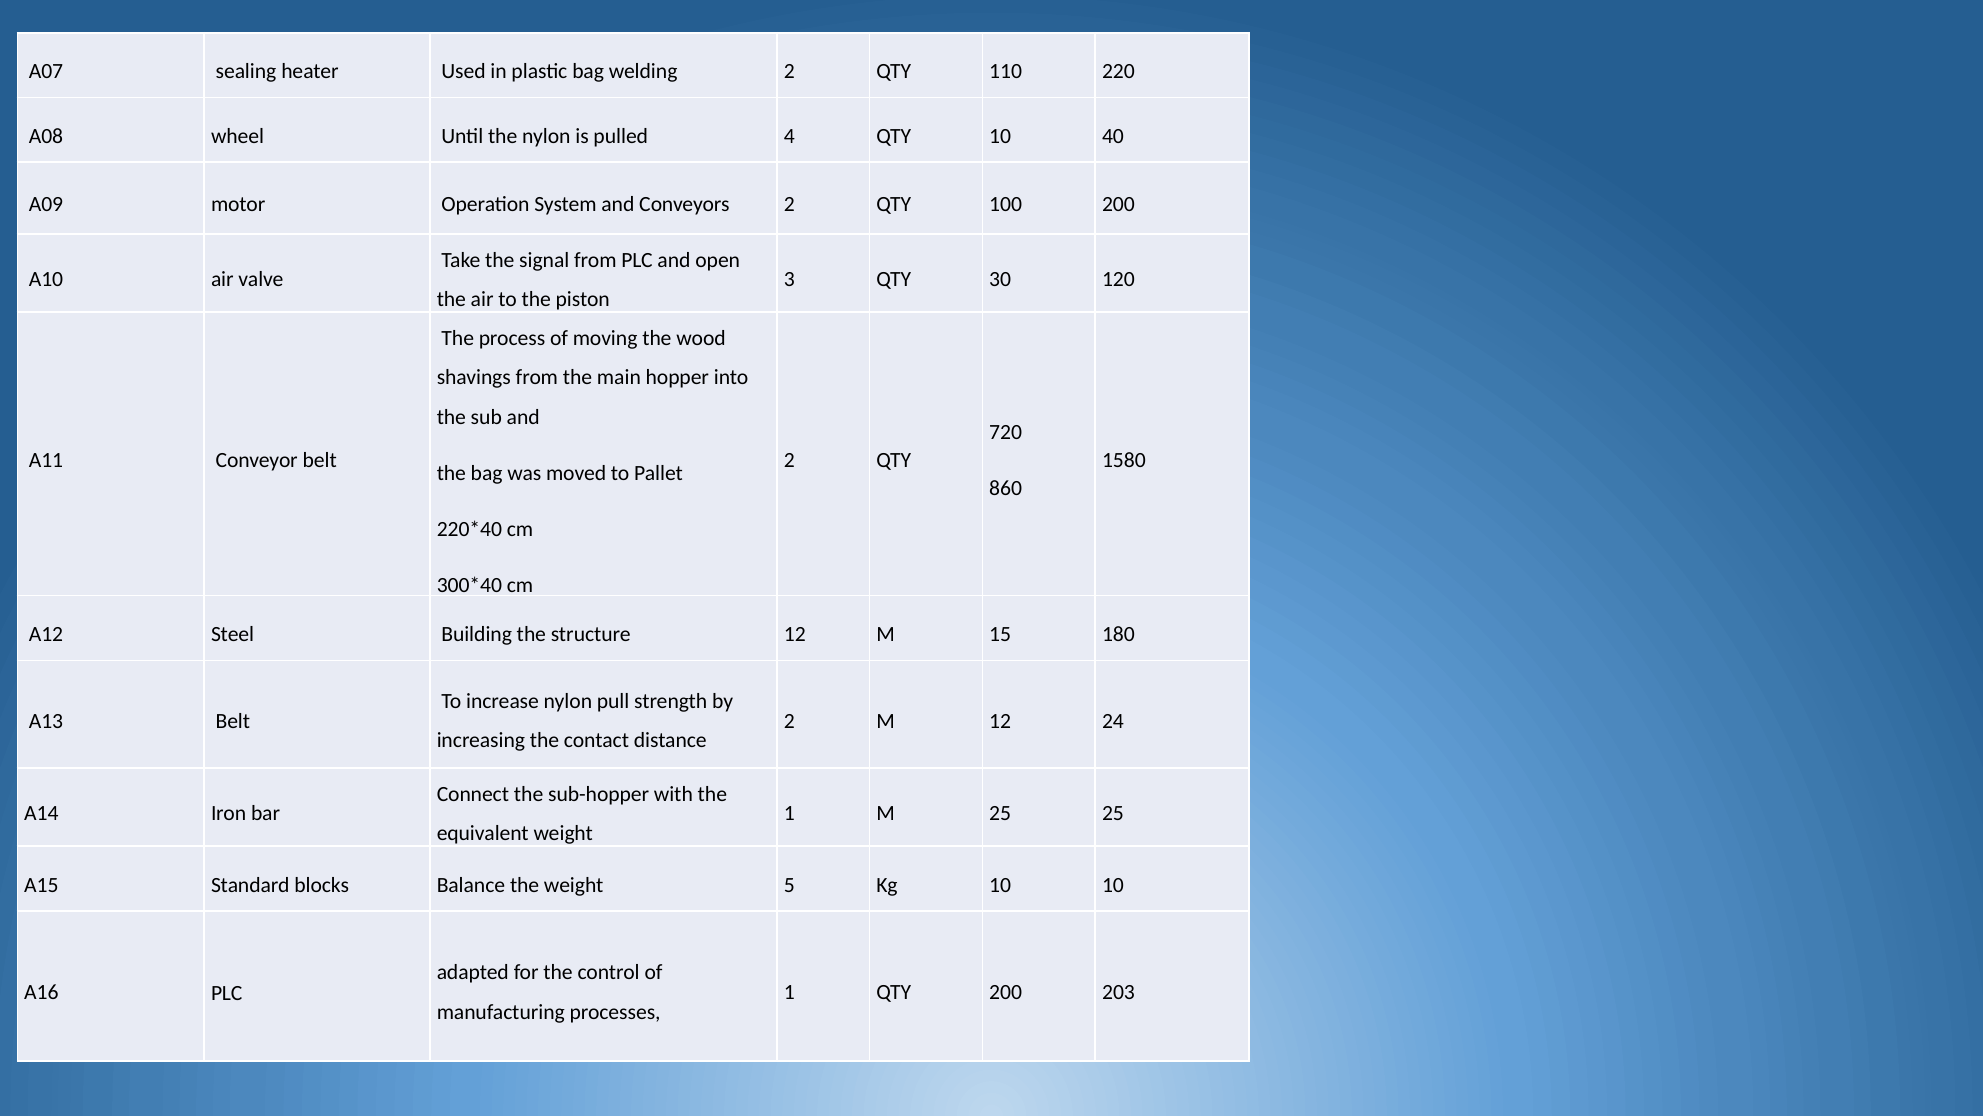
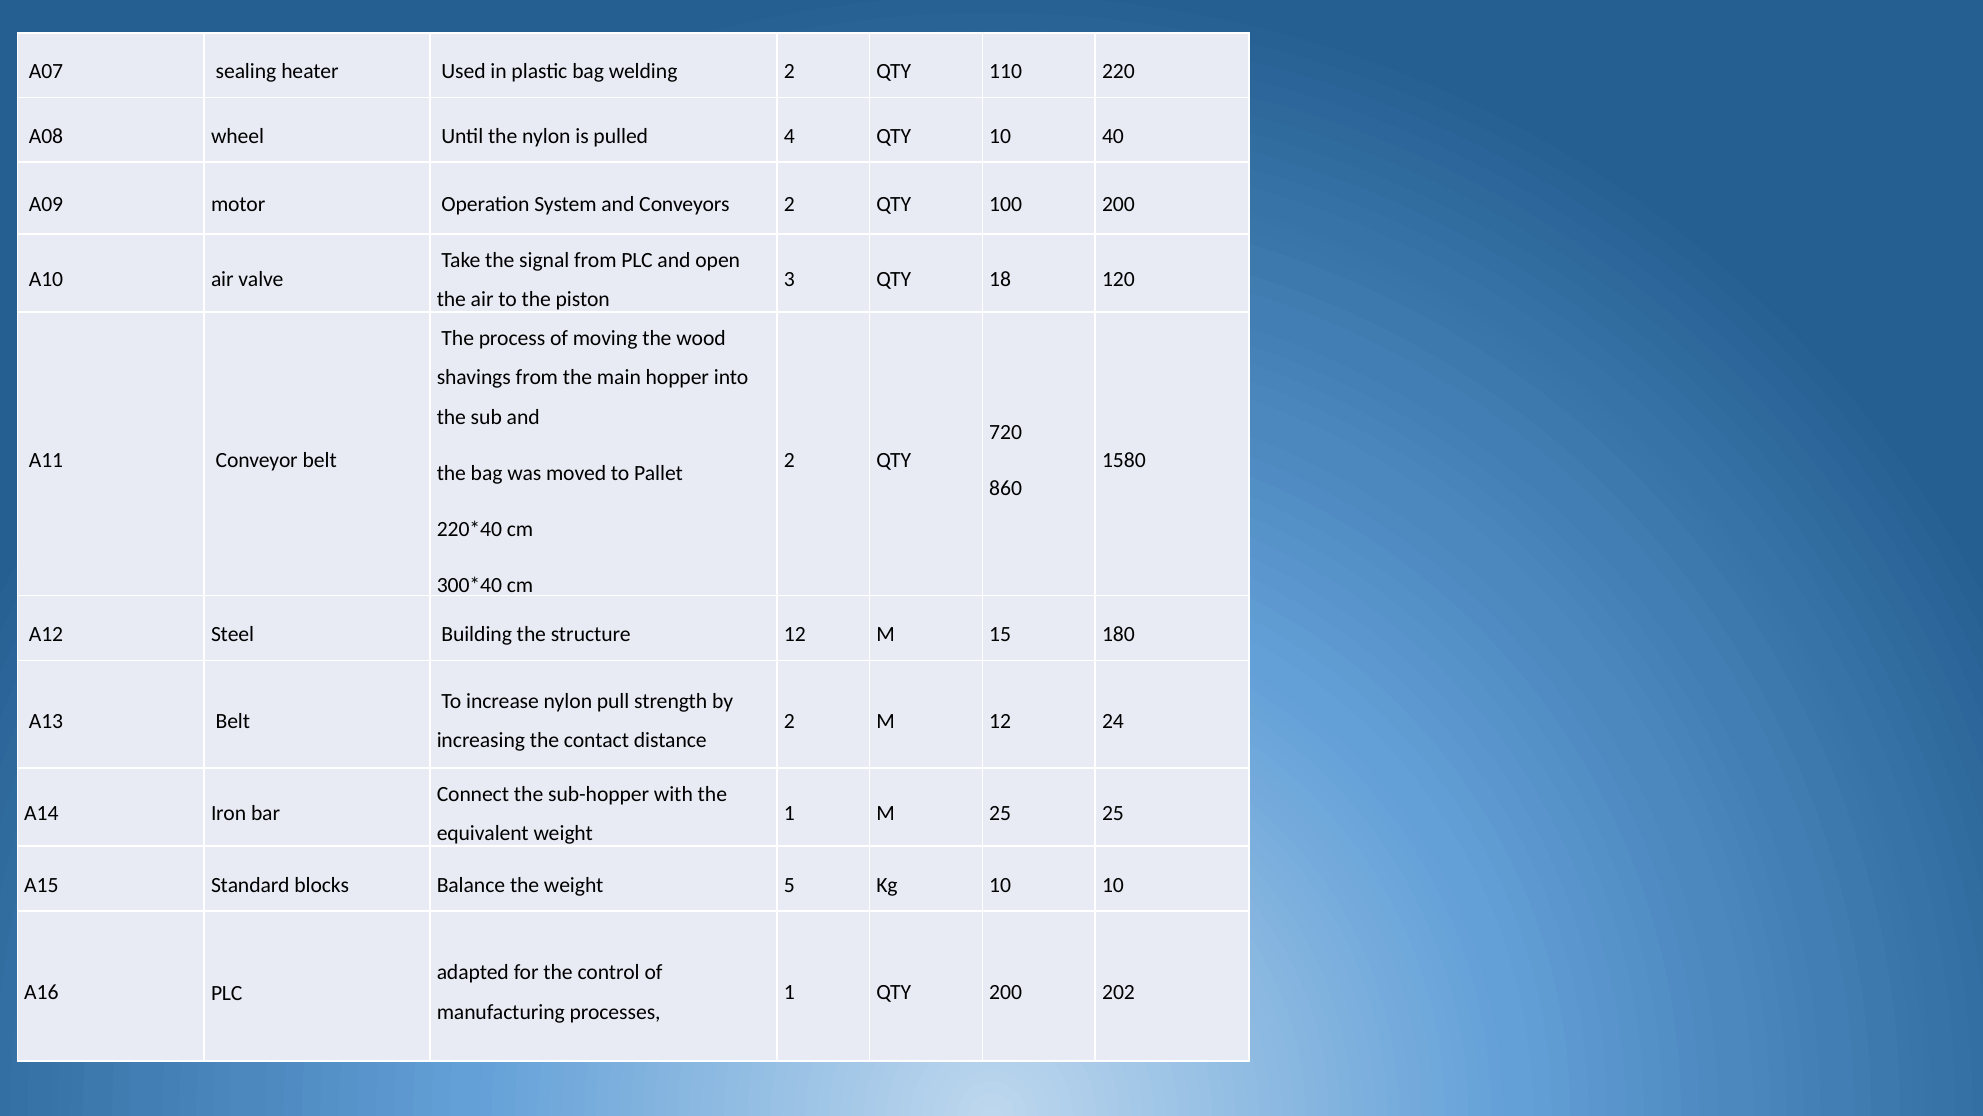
30: 30 -> 18
203: 203 -> 202
